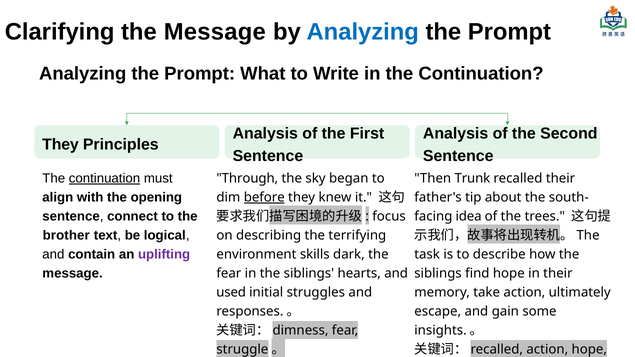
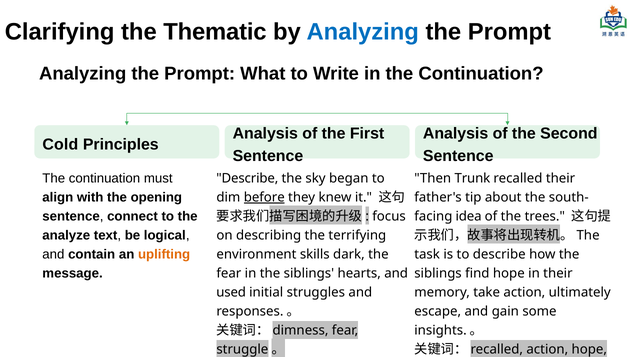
the Message: Message -> Thematic
They at (61, 145): They -> Cold
continuation at (105, 178) underline: present -> none
Through at (247, 178): Through -> Describe
brother: brother -> analyze
uplifting colour: purple -> orange
